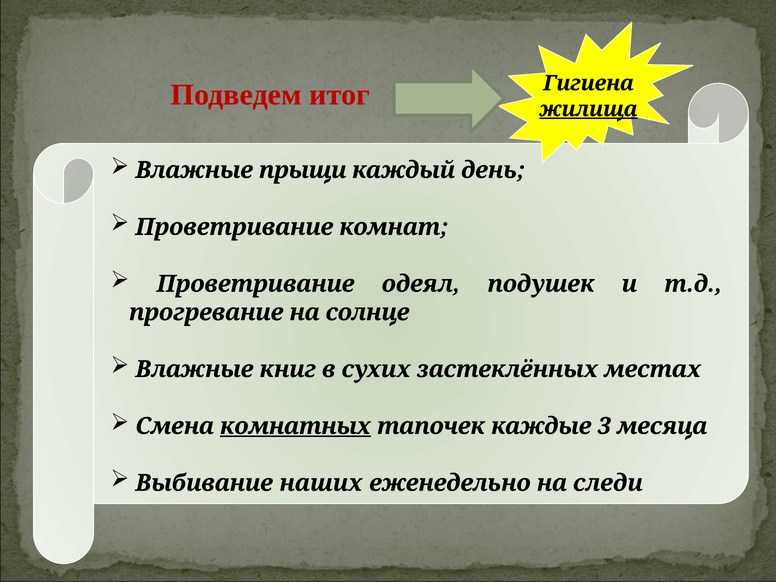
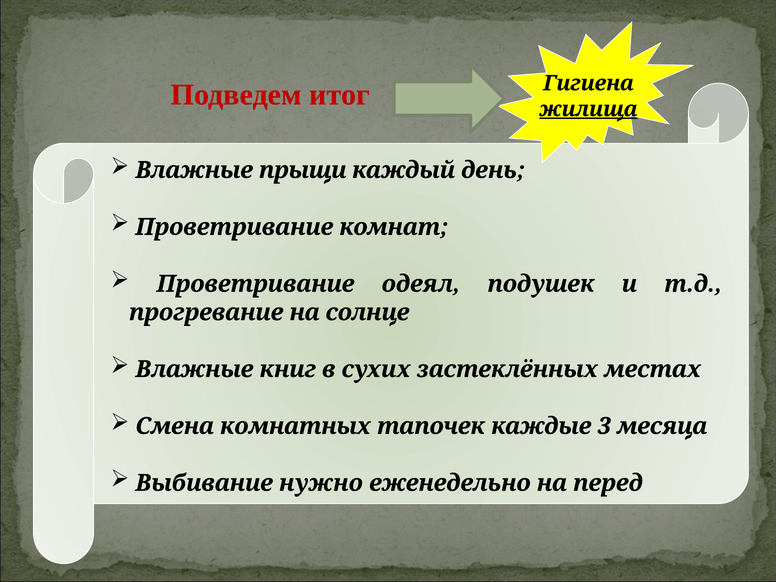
комнатных underline: present -> none
наших: наших -> нужно
следи: следи -> перед
